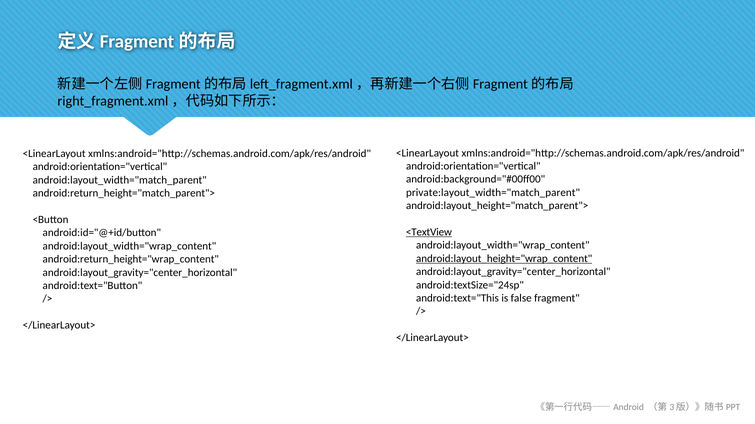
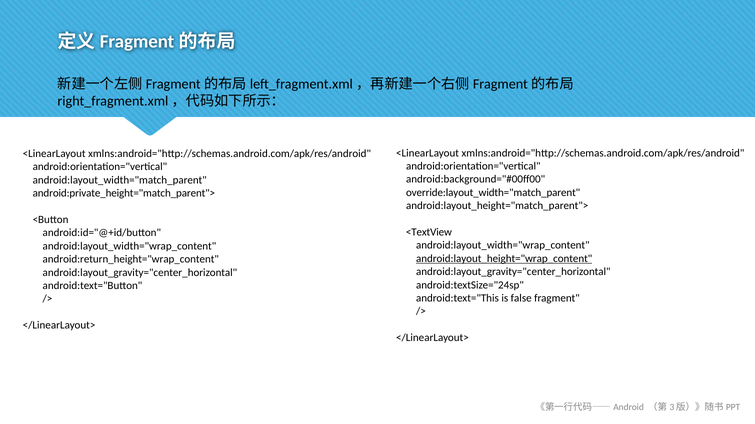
private:layout_width="match_parent: private:layout_width="match_parent -> override:layout_width="match_parent
android:return_height="match_parent">: android:return_height="match_parent"> -> android:private_height="match_parent">
<TextView underline: present -> none
